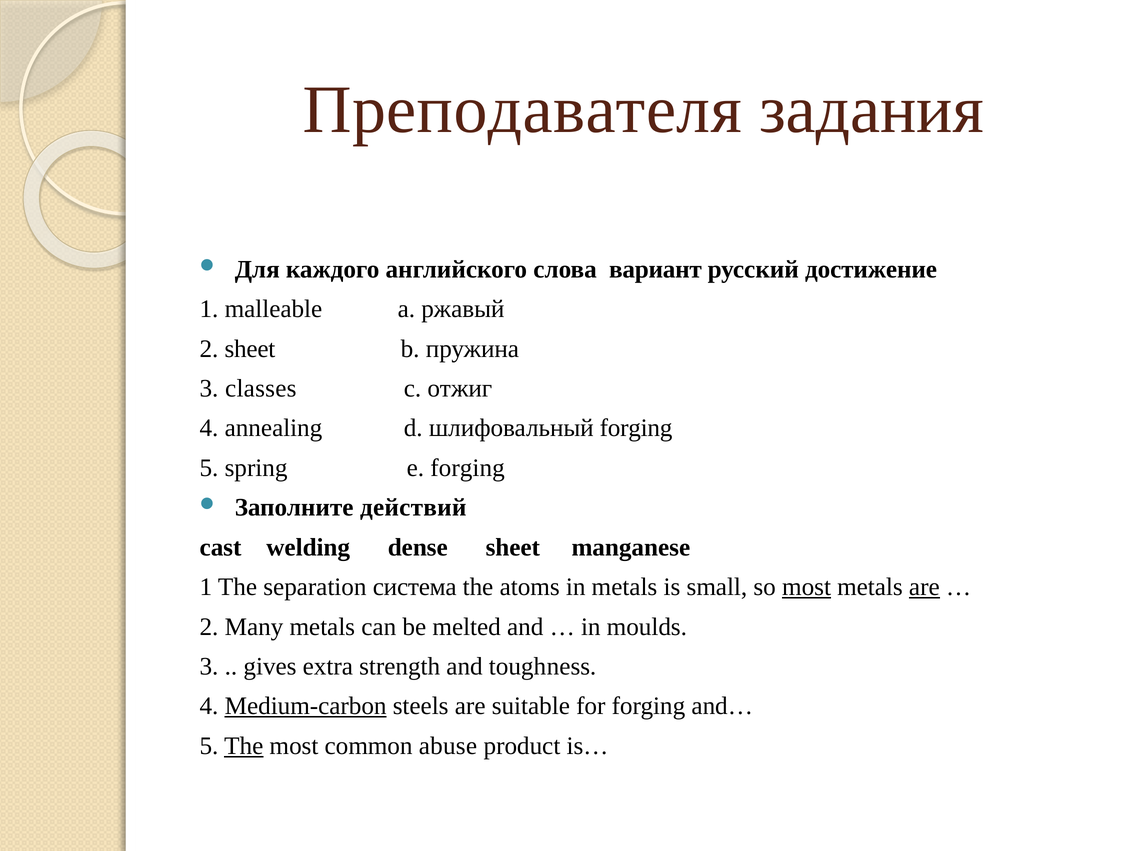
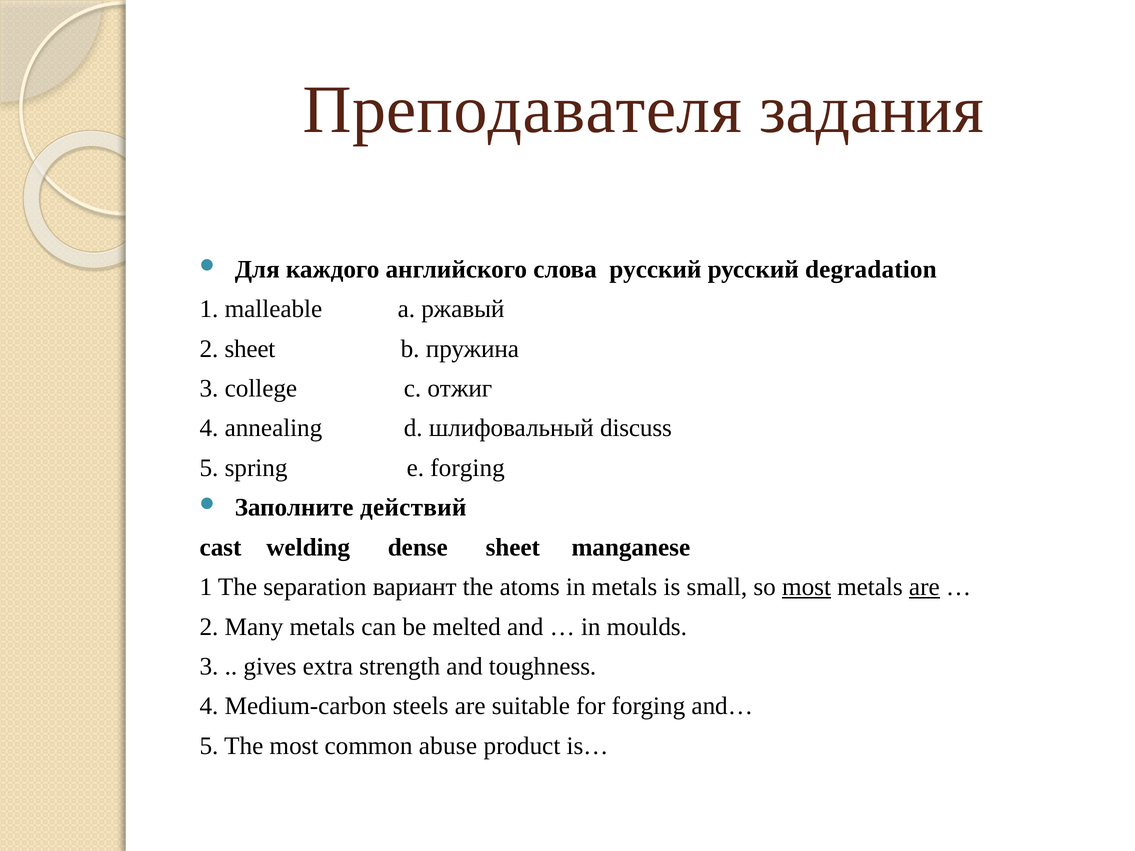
слова вариант: вариант -> русский
достижение: достижение -> degradation
classes: classes -> college
шлифовальный forging: forging -> discuss
система: система -> вариант
Medium-carbon underline: present -> none
The at (244, 746) underline: present -> none
